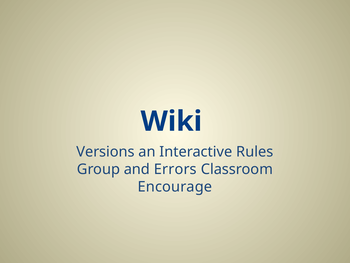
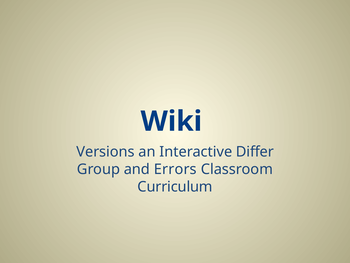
Rules: Rules -> Differ
Encourage: Encourage -> Curriculum
